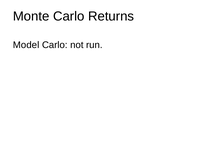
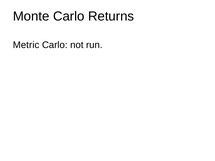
Model: Model -> Metric
